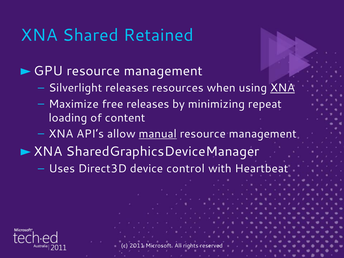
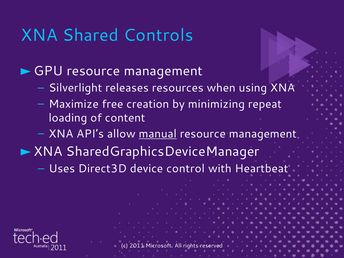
Retained: Retained -> Controls
XNA at (282, 88) underline: present -> none
free releases: releases -> creation
